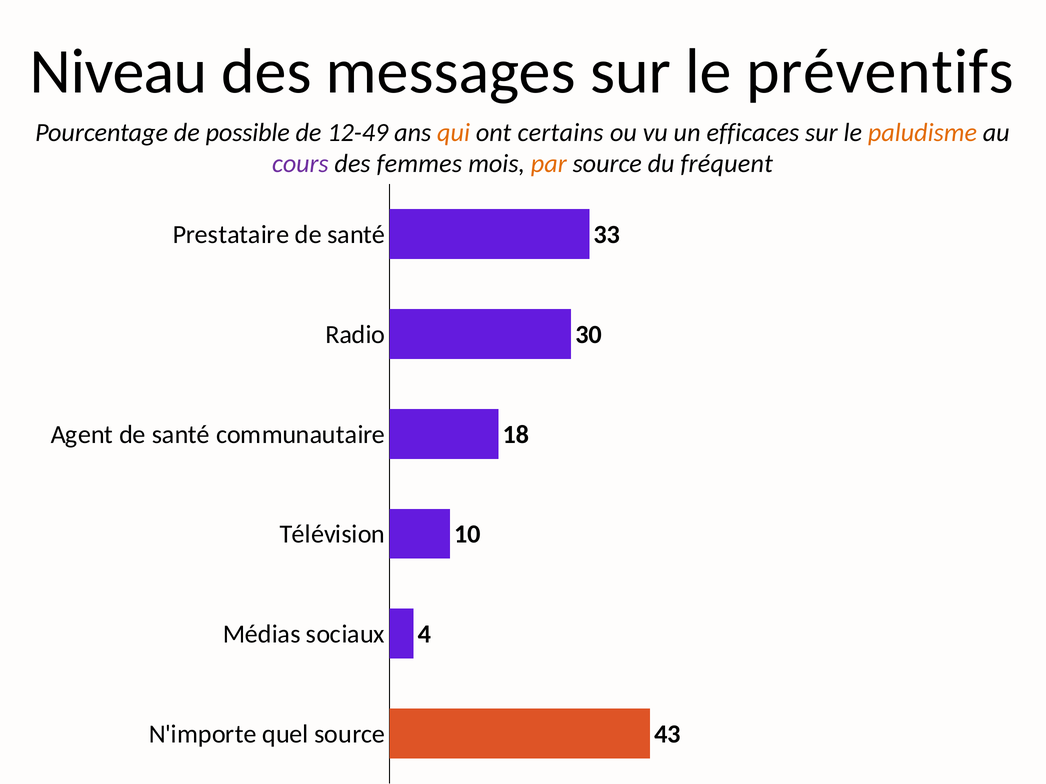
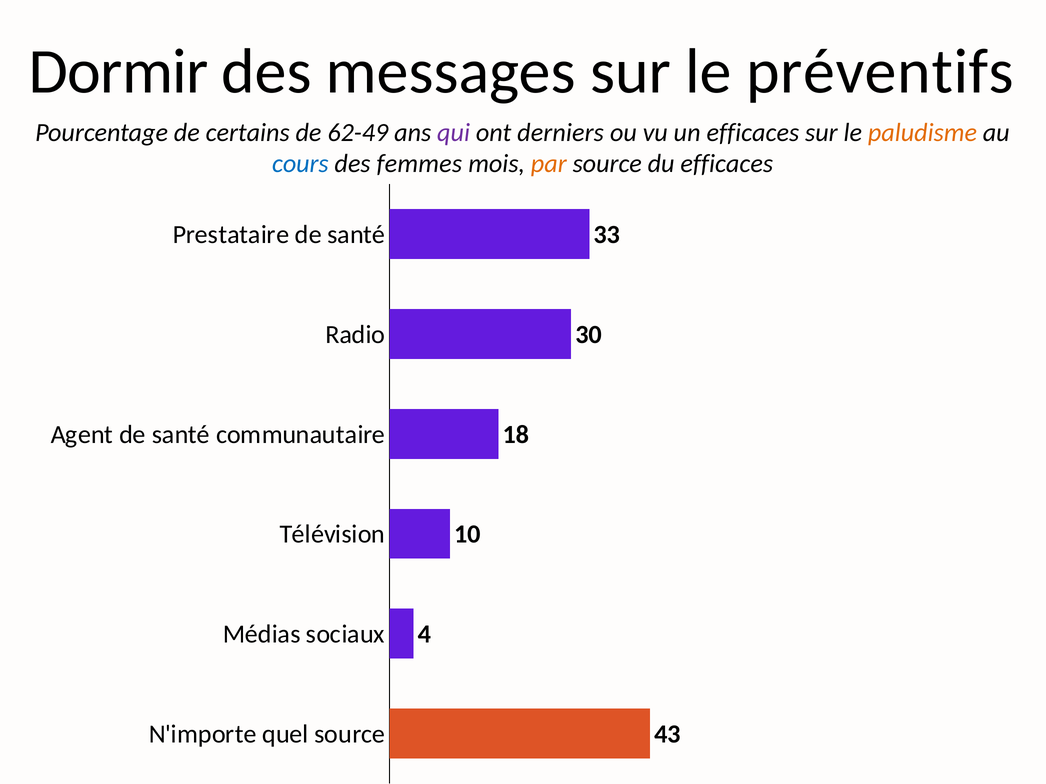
Niveau: Niveau -> Dormir
possible: possible -> certains
12-49: 12-49 -> 62-49
qui colour: orange -> purple
certains: certains -> derniers
cours colour: purple -> blue
du fréquent: fréquent -> efficaces
